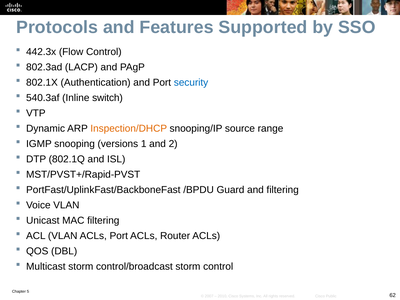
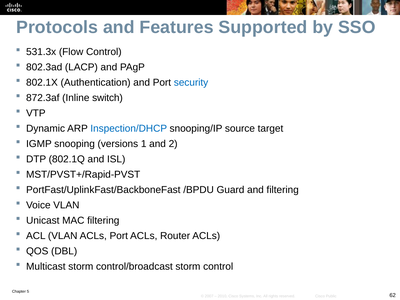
442.3x: 442.3x -> 531.3x
540.3af: 540.3af -> 872.3af
Inspection/DHCP colour: orange -> blue
range: range -> target
